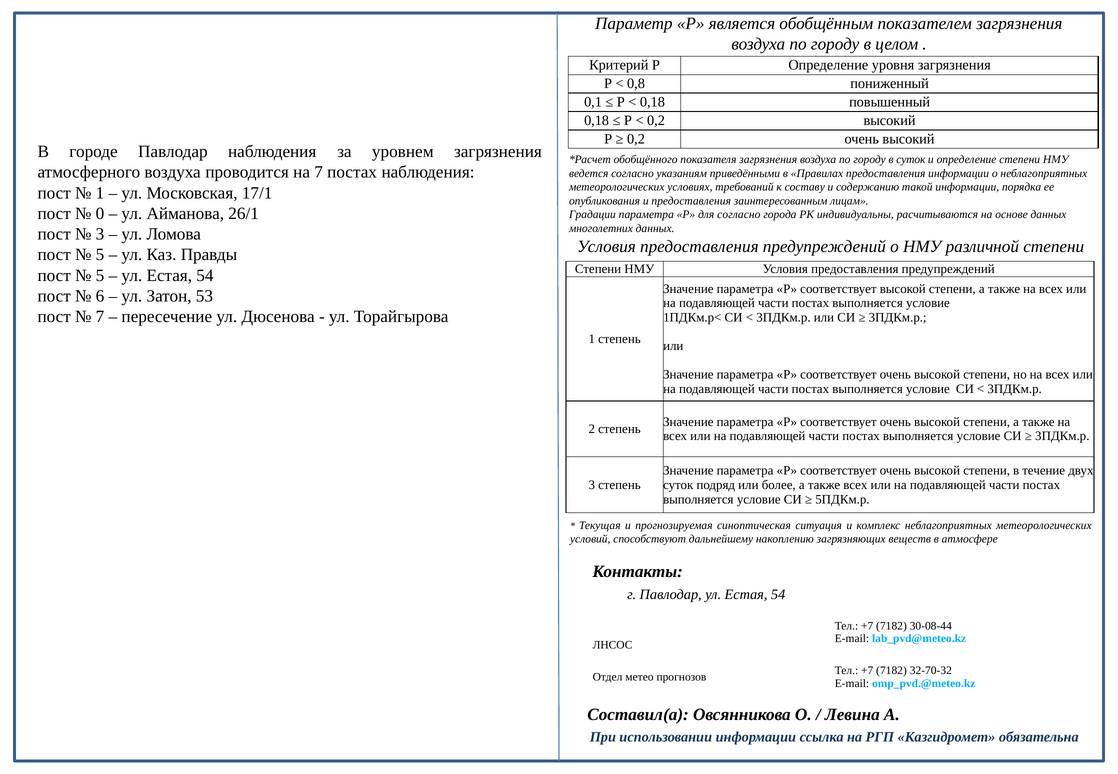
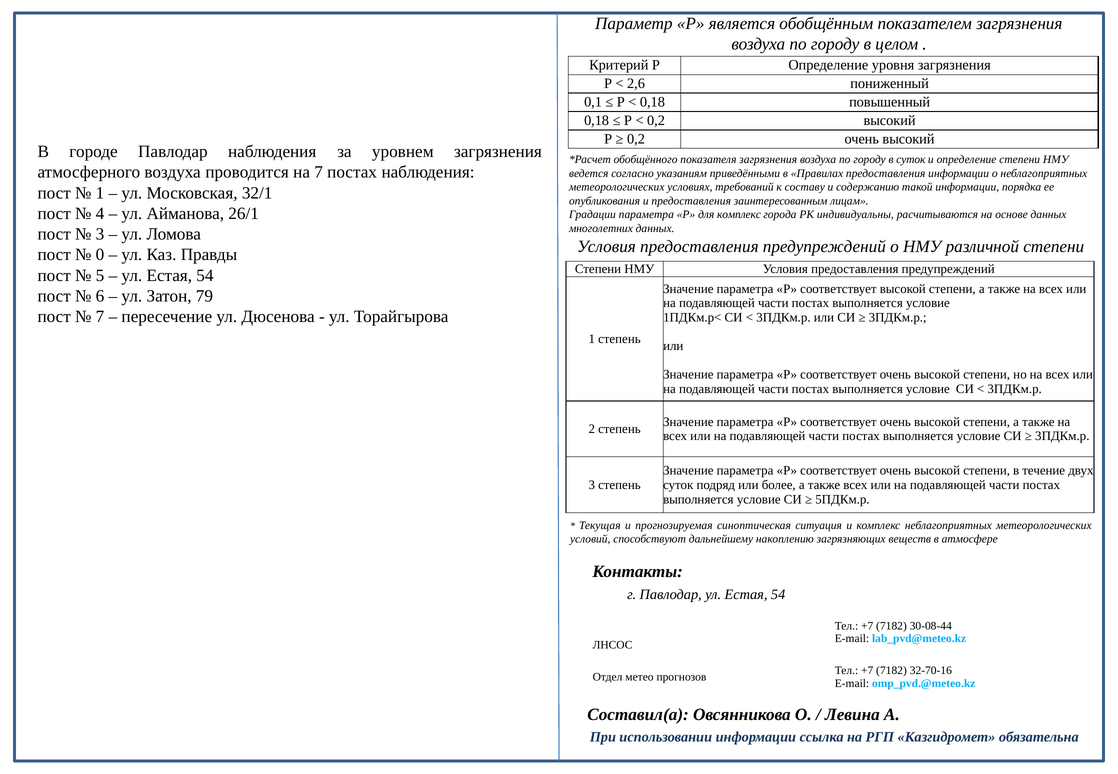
0,8: 0,8 -> 2,6
17/1: 17/1 -> 32/1
0: 0 -> 4
для согласно: согласно -> комплекс
5 at (100, 255): 5 -> 0
53: 53 -> 79
32-70-32: 32-70-32 -> 32-70-16
